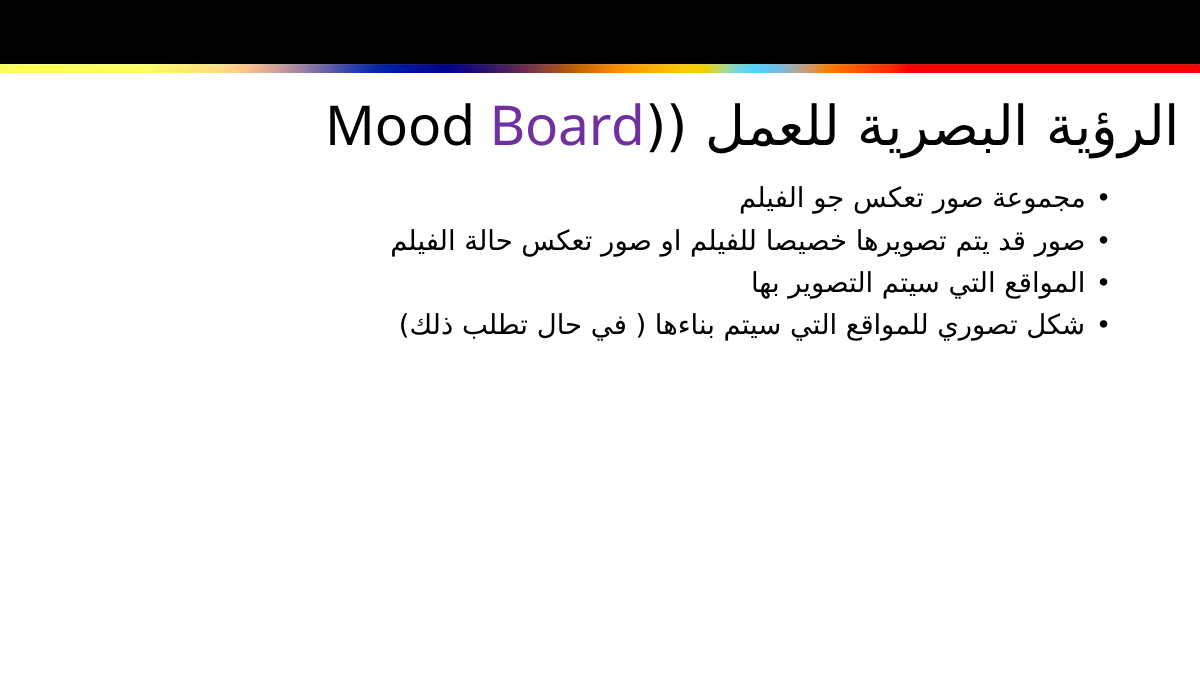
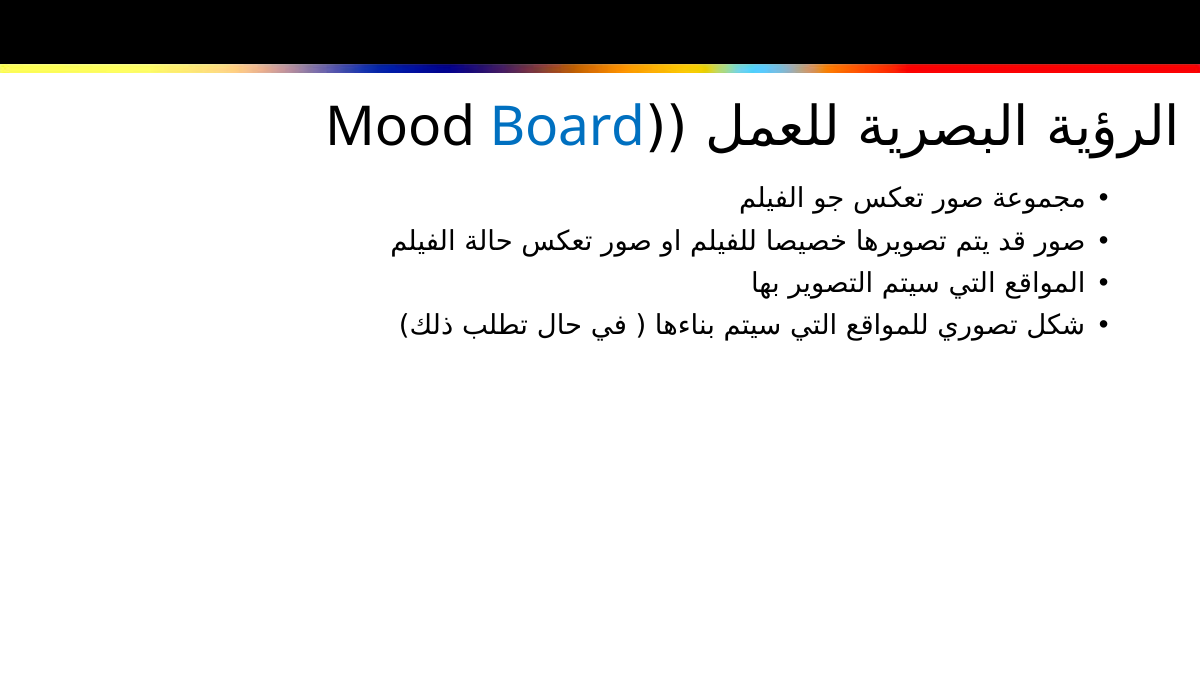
Board colour: purple -> blue
